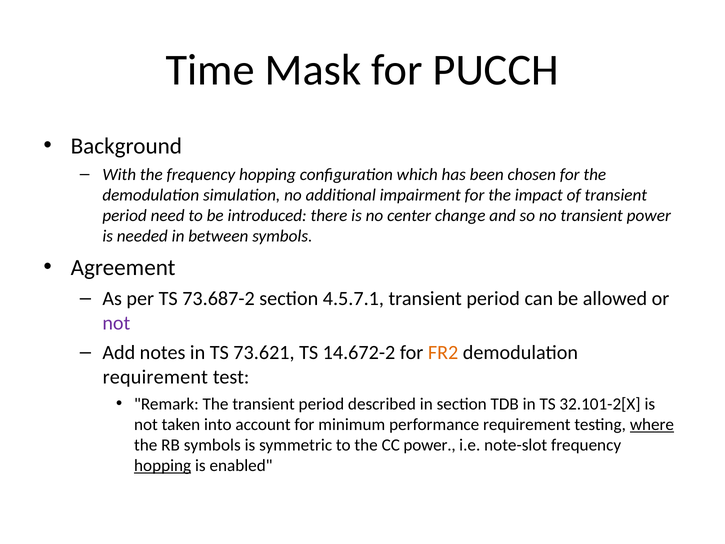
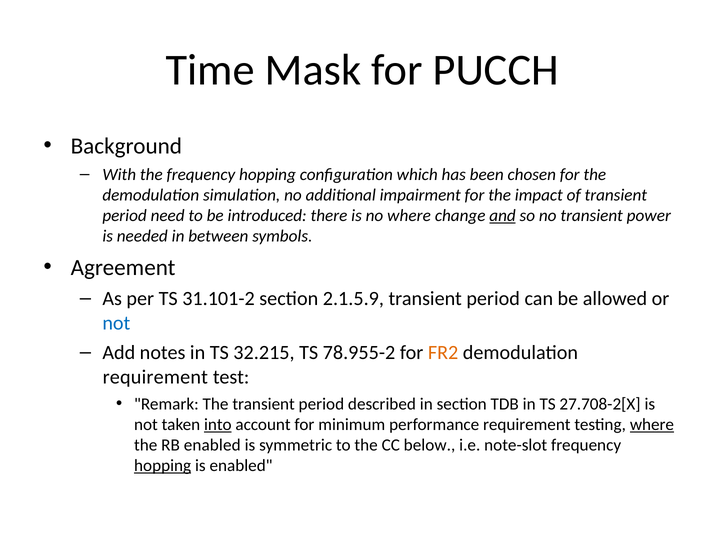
no center: center -> where
and underline: none -> present
73.687-2: 73.687-2 -> 31.101-2
4.5.7.1: 4.5.7.1 -> 2.1.5.9
not at (116, 323) colour: purple -> blue
73.621: 73.621 -> 32.215
14.672-2: 14.672-2 -> 78.955-2
32.101-2[X: 32.101-2[X -> 27.708-2[X
into underline: none -> present
RB symbols: symbols -> enabled
CC power: power -> below
